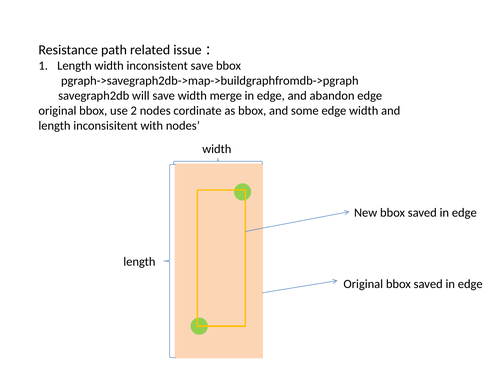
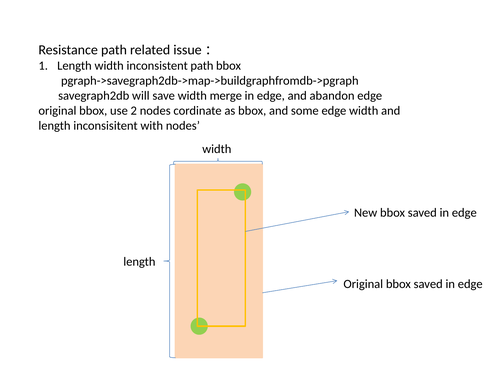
inconsistent save: save -> path
